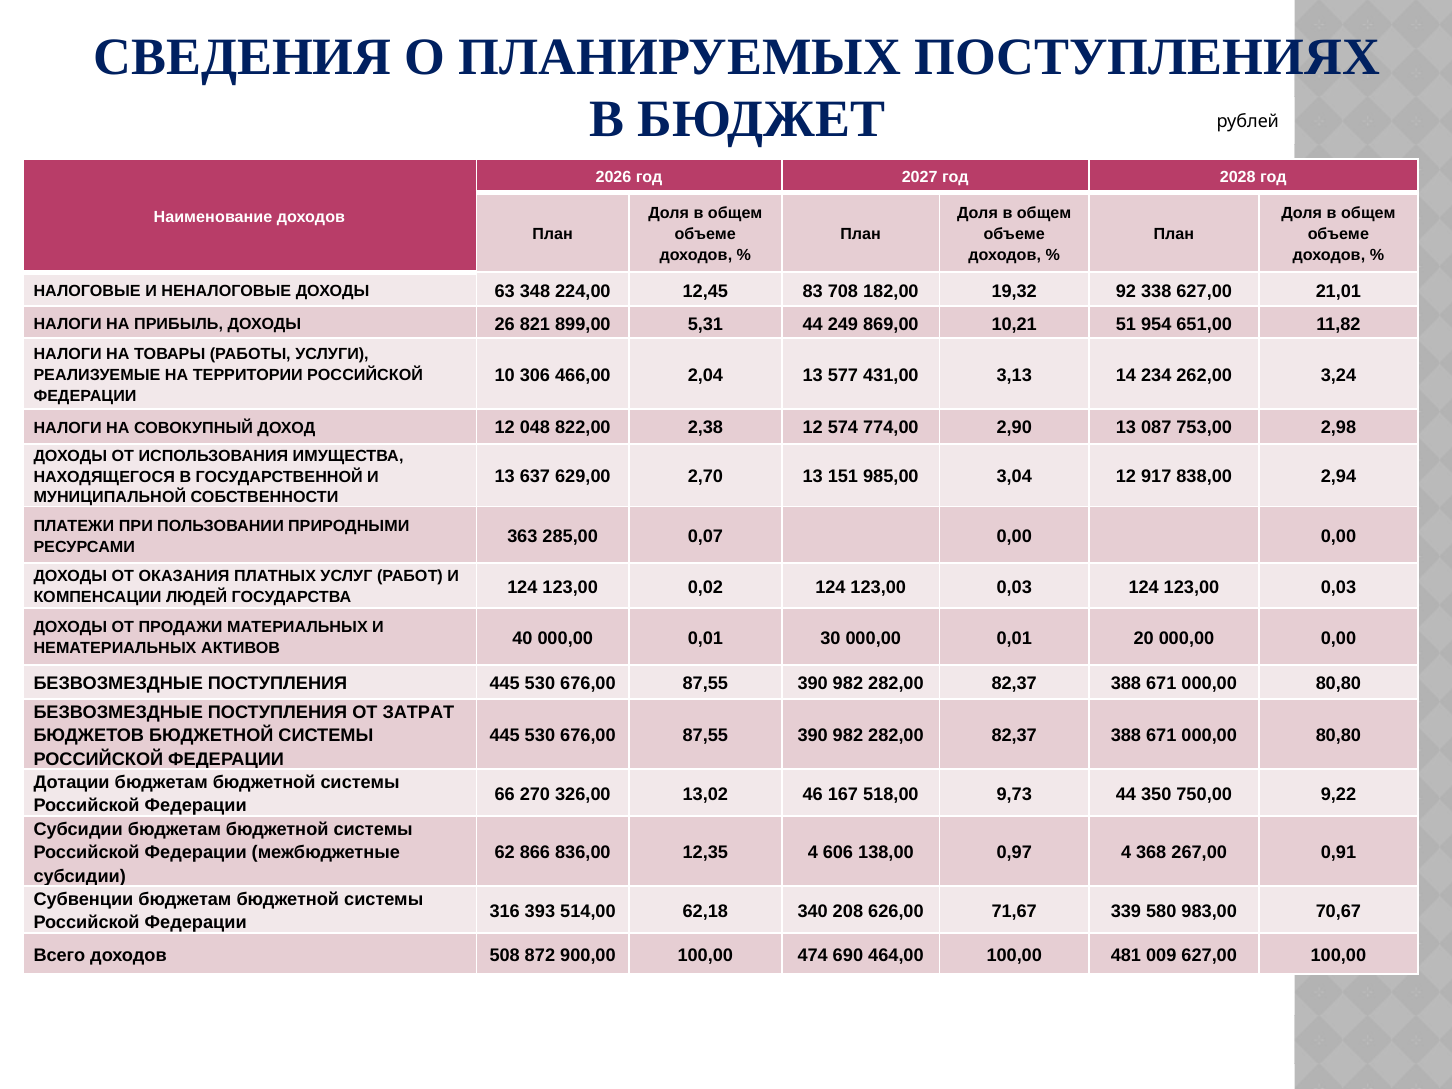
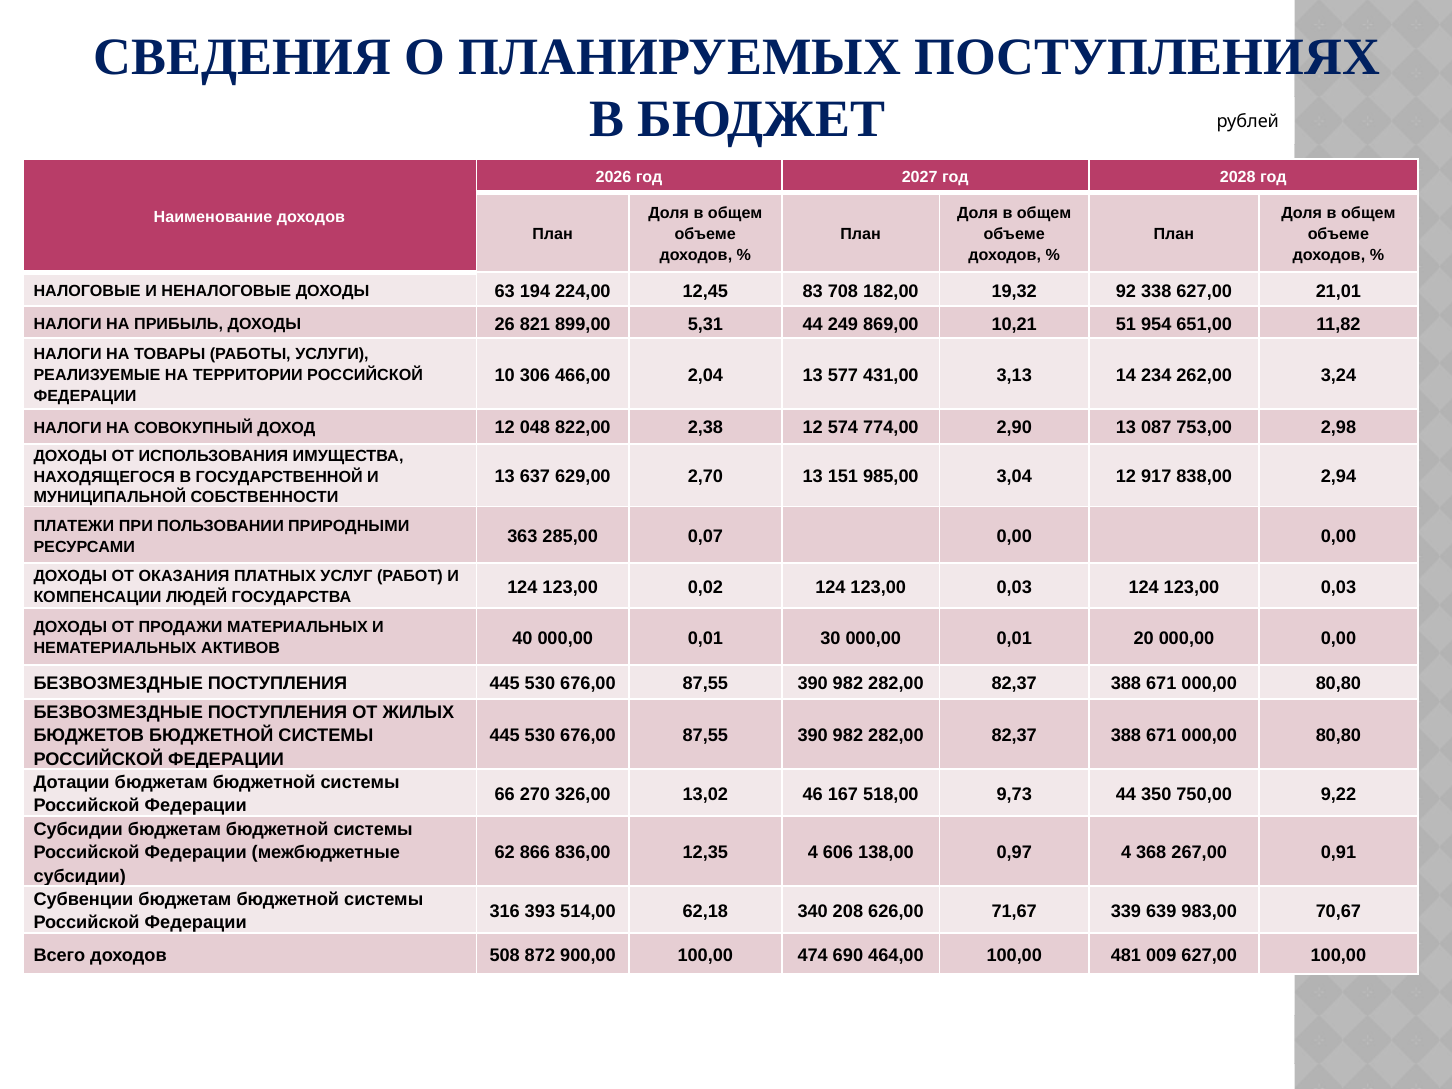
348: 348 -> 194
ЗАТРАТ: ЗАТРАТ -> ЖИЛЫХ
580: 580 -> 639
